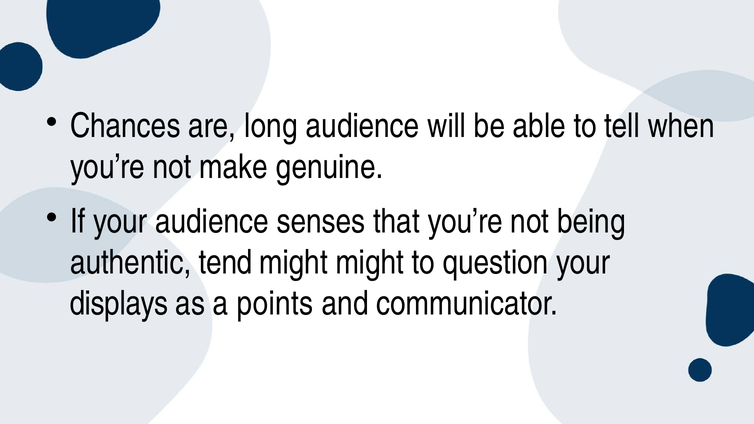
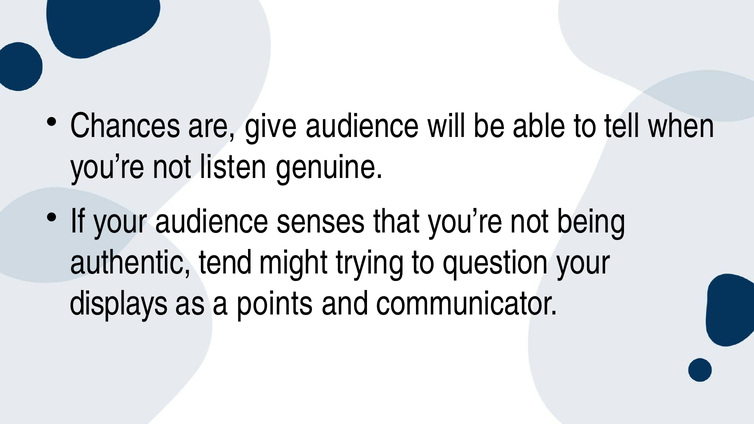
long: long -> give
make: make -> listen
might might: might -> trying
